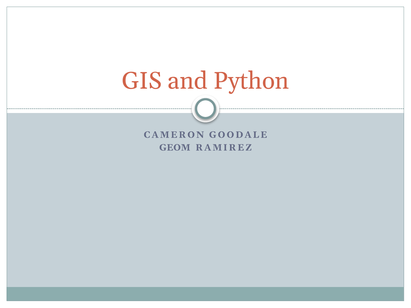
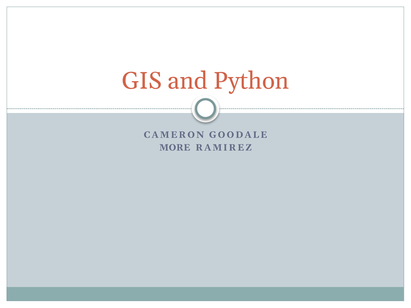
GEOM: GEOM -> MORE
